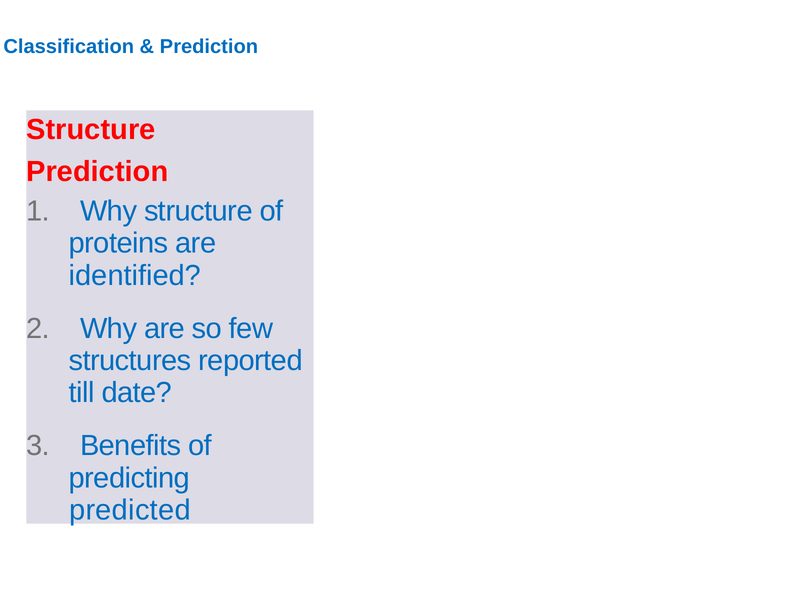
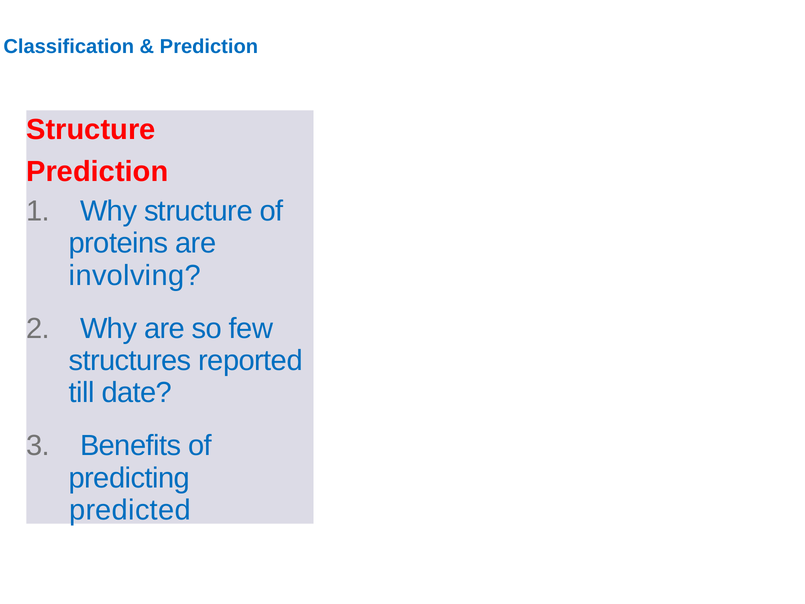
identified: identified -> involving
